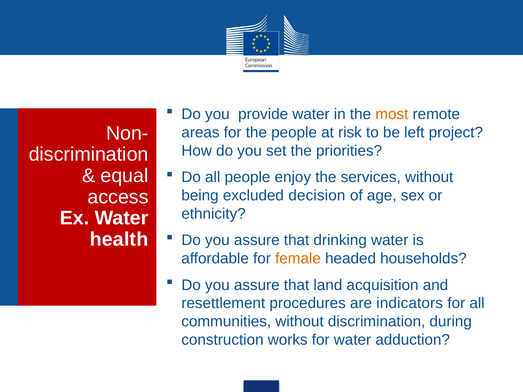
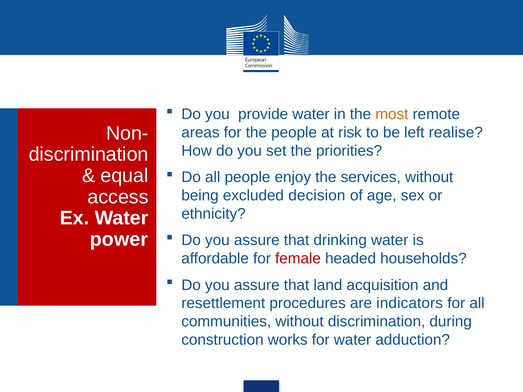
project: project -> realise
health: health -> power
female colour: orange -> red
